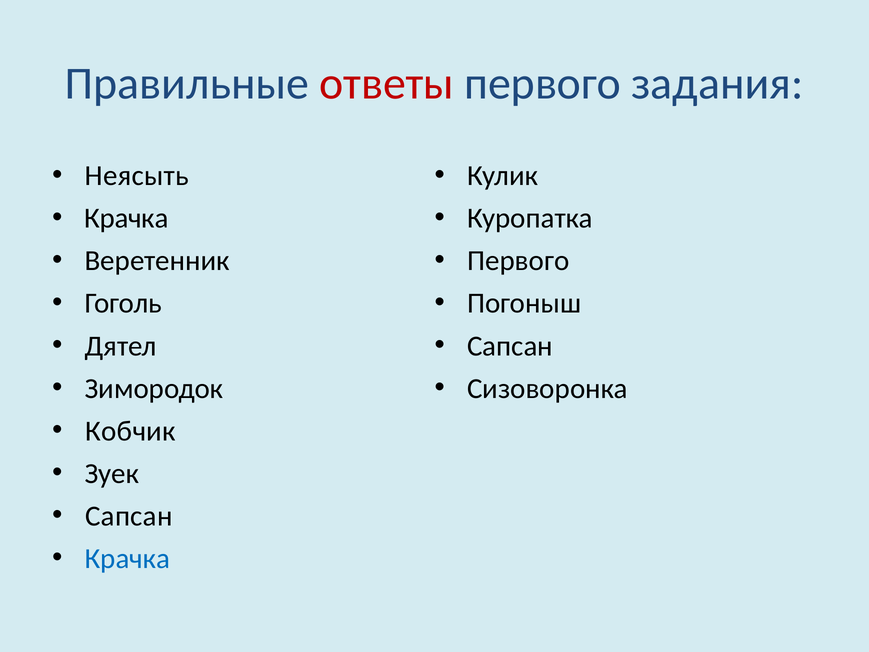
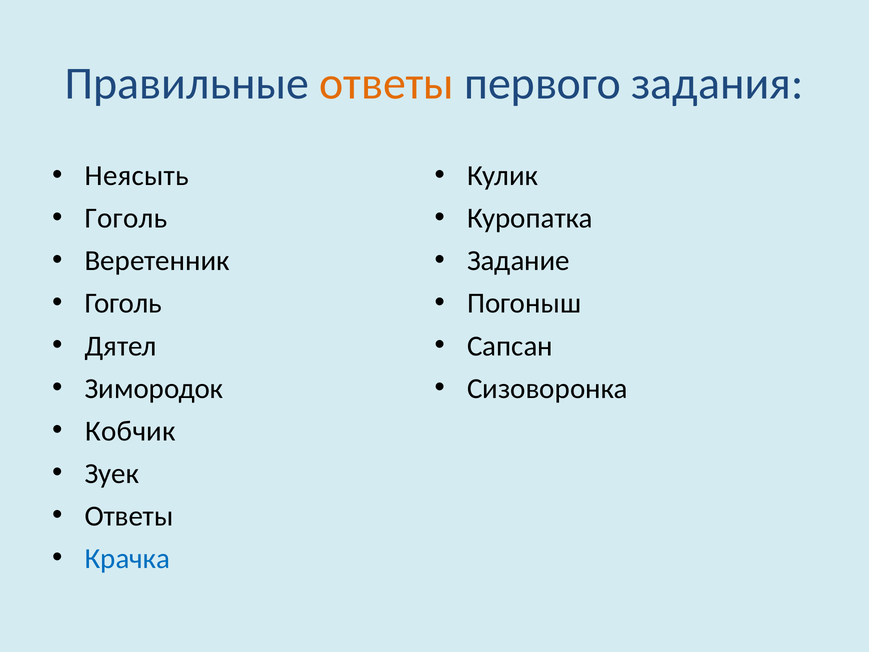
ответы at (387, 84) colour: red -> orange
Крачка at (126, 218): Крачка -> Гоголь
Первого at (518, 261): Первого -> Задание
Сапсан at (129, 516): Сапсан -> Ответы
